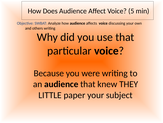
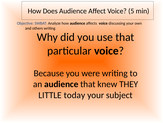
paper: paper -> today
